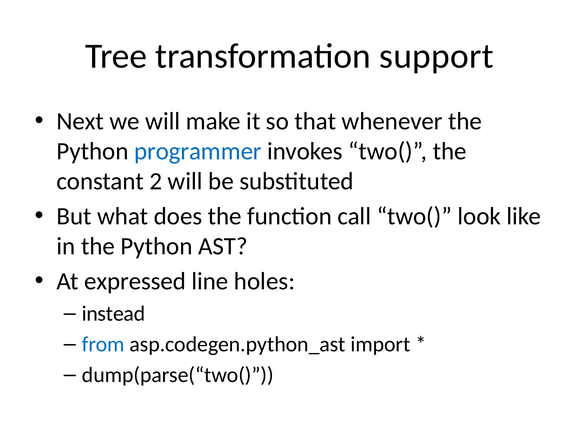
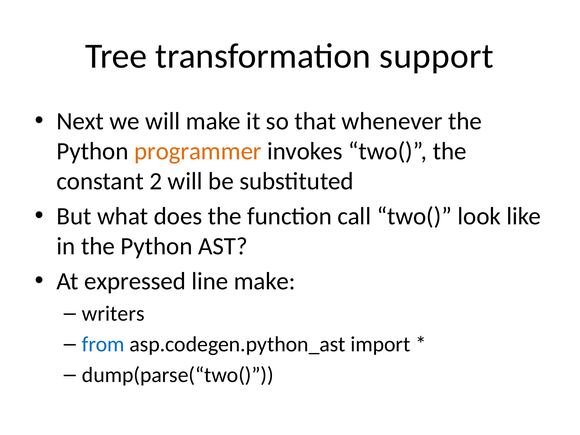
programmer colour: blue -> orange
line holes: holes -> make
instead: instead -> writers
